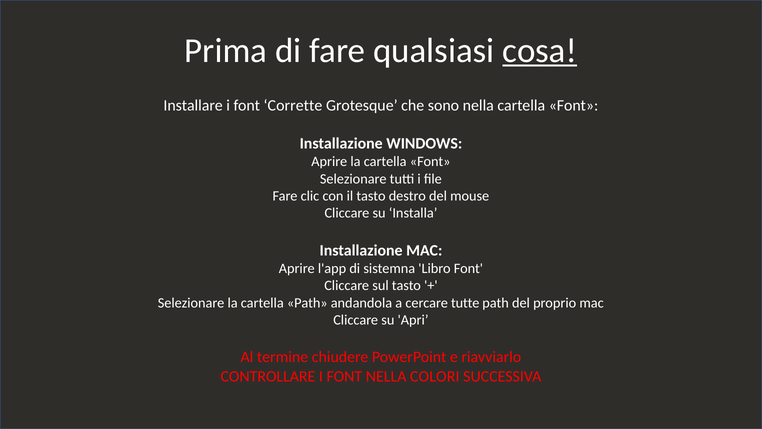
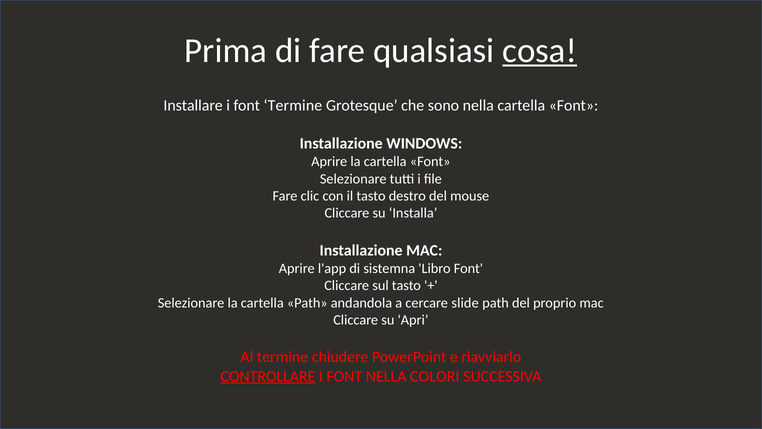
font Corrette: Corrette -> Termine
tutte: tutte -> slide
CONTROLLARE underline: none -> present
